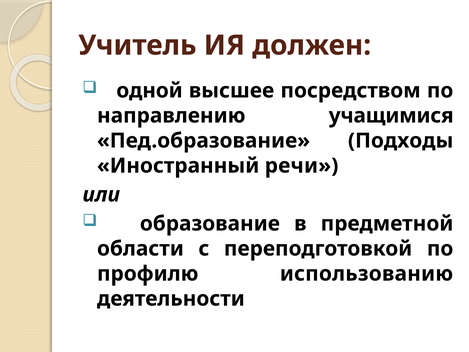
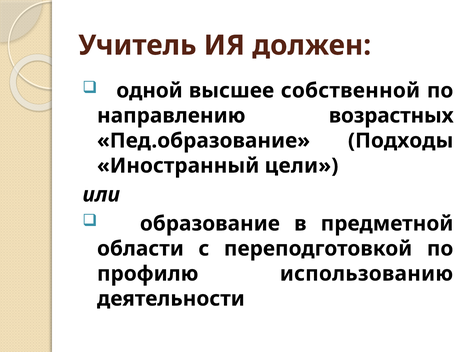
посредством: посредством -> собственной
учащимися: учащимися -> возрастных
речи: речи -> цели
